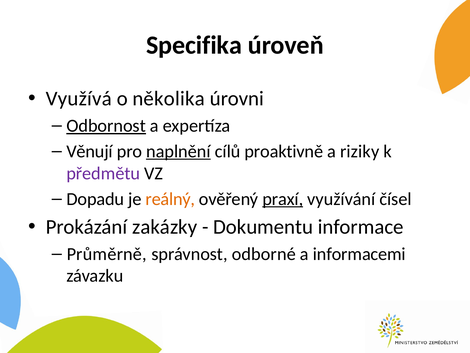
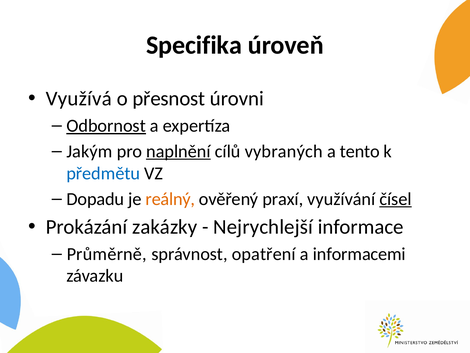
několika: několika -> přesnost
Věnují: Věnují -> Jakým
proaktivně: proaktivně -> vybraných
riziky: riziky -> tento
předmětu colour: purple -> blue
praxí underline: present -> none
čísel underline: none -> present
Dokumentu: Dokumentu -> Nejrychlejší
odborné: odborné -> opatření
